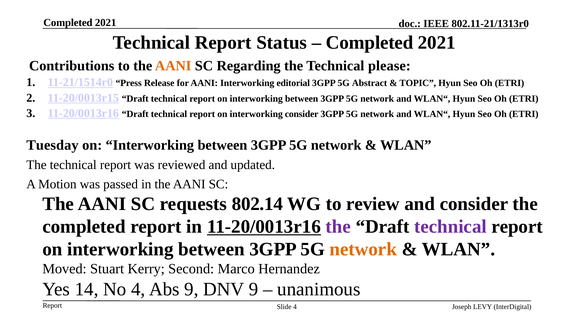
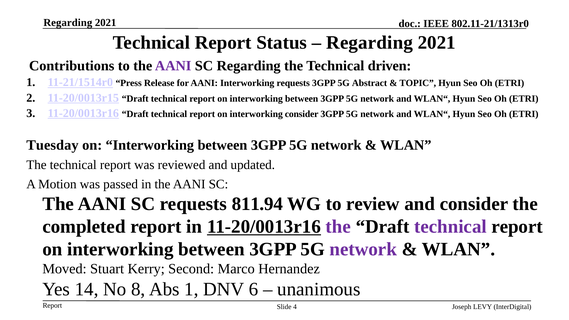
Completed at (68, 23): Completed -> Regarding
Completed at (370, 42): Completed -> Regarding
AANI at (173, 66) colour: orange -> purple
please: please -> driven
Interworking editorial: editorial -> requests
802.14: 802.14 -> 811.94
network at (363, 249) colour: orange -> purple
No 4: 4 -> 8
Abs 9: 9 -> 1
DNV 9: 9 -> 6
